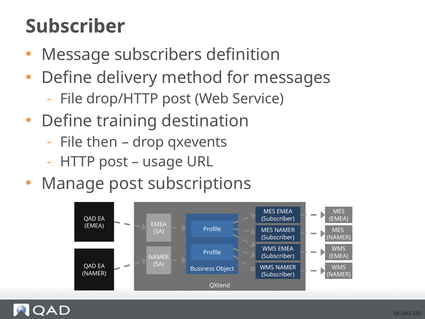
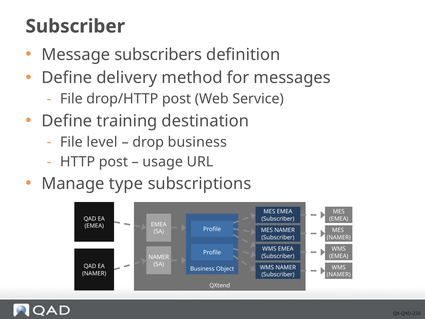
then: then -> level
drop qxevents: qxevents -> business
Manage post: post -> type
